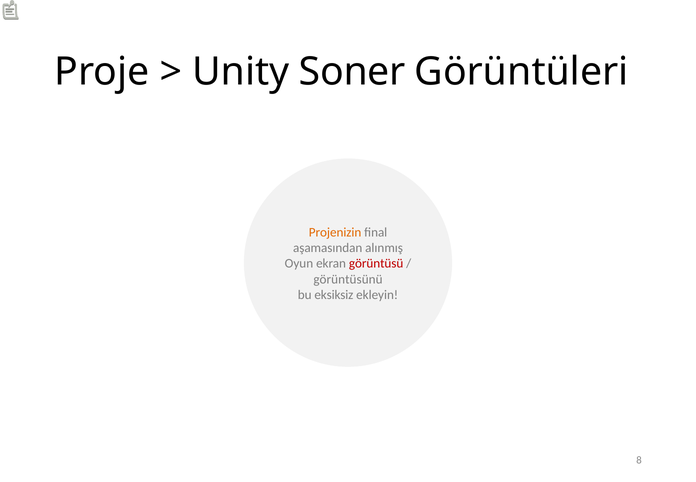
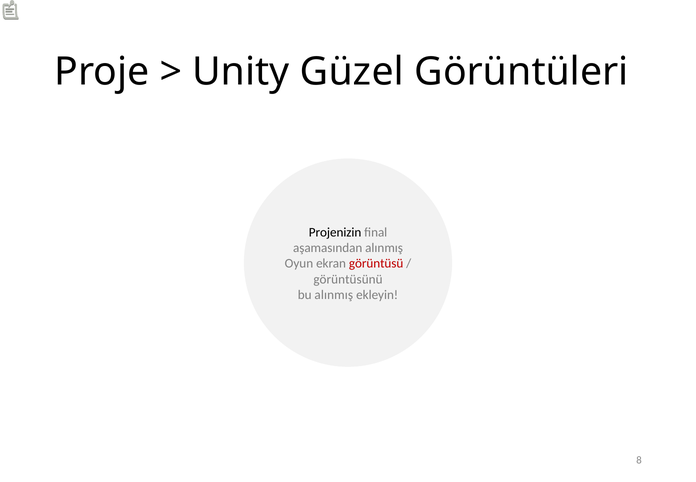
Soner: Soner -> Güzel
Projenizin colour: orange -> black
bu eksiksiz: eksiksiz -> alınmış
